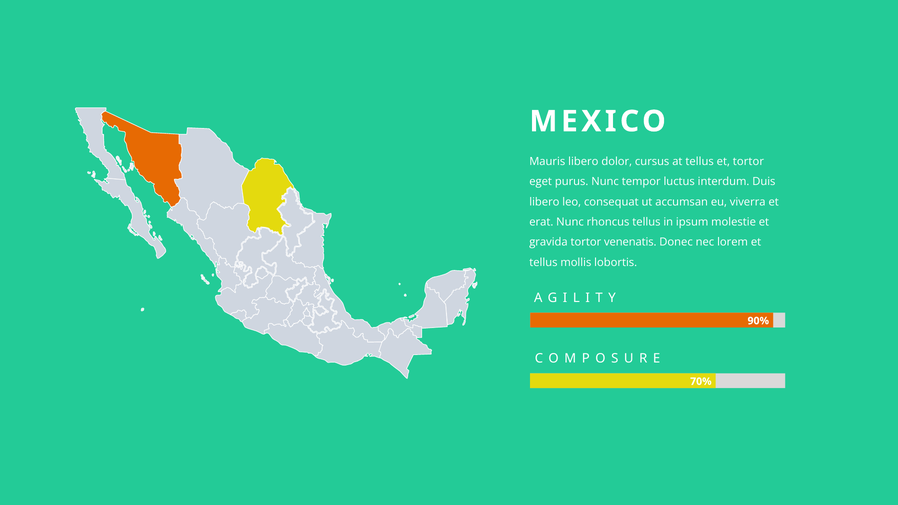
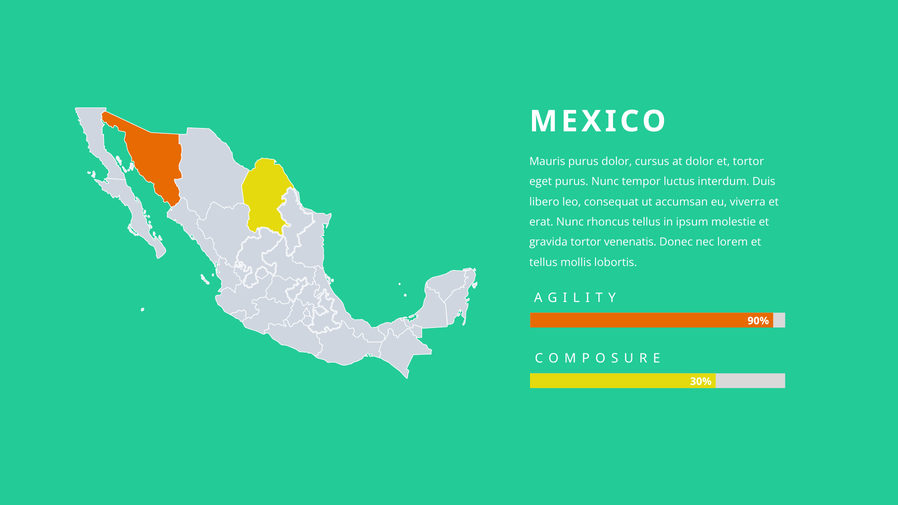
Mauris libero: libero -> purus
at tellus: tellus -> dolor
70%: 70% -> 30%
